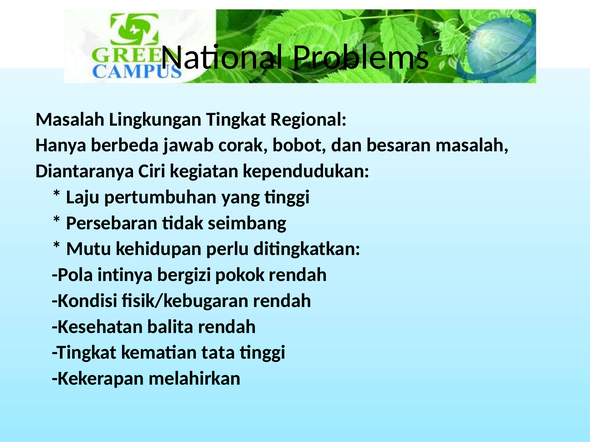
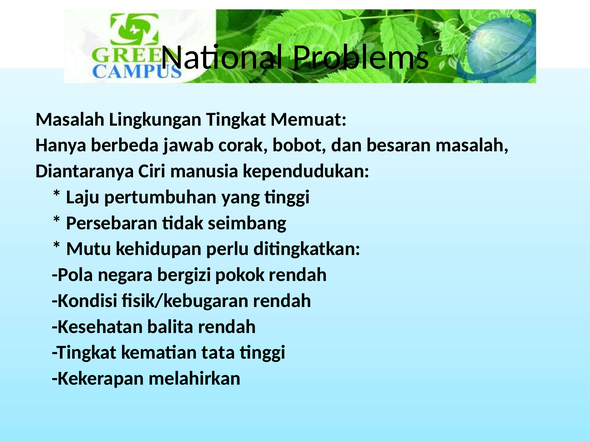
Regional: Regional -> Memuat
kegiatan: kegiatan -> manusia
intinya: intinya -> negara
